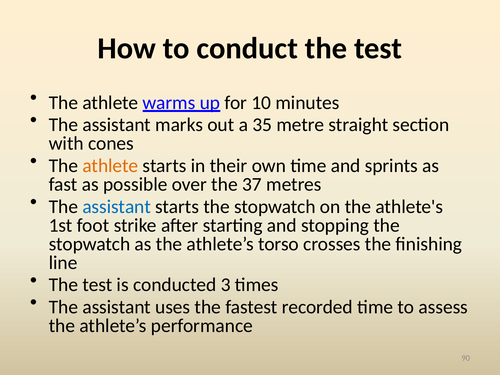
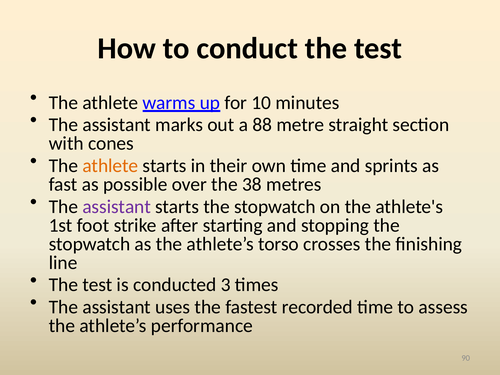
35: 35 -> 88
37: 37 -> 38
assistant at (117, 207) colour: blue -> purple
